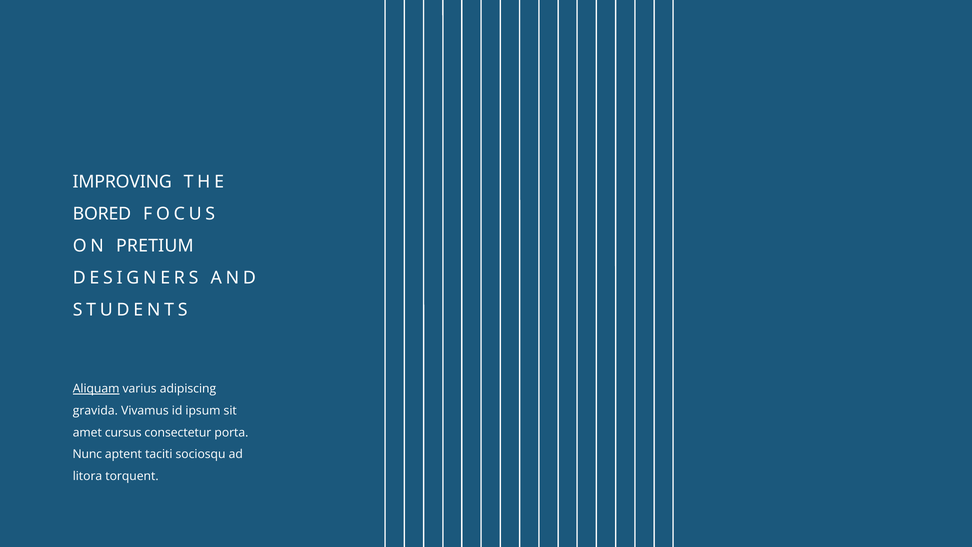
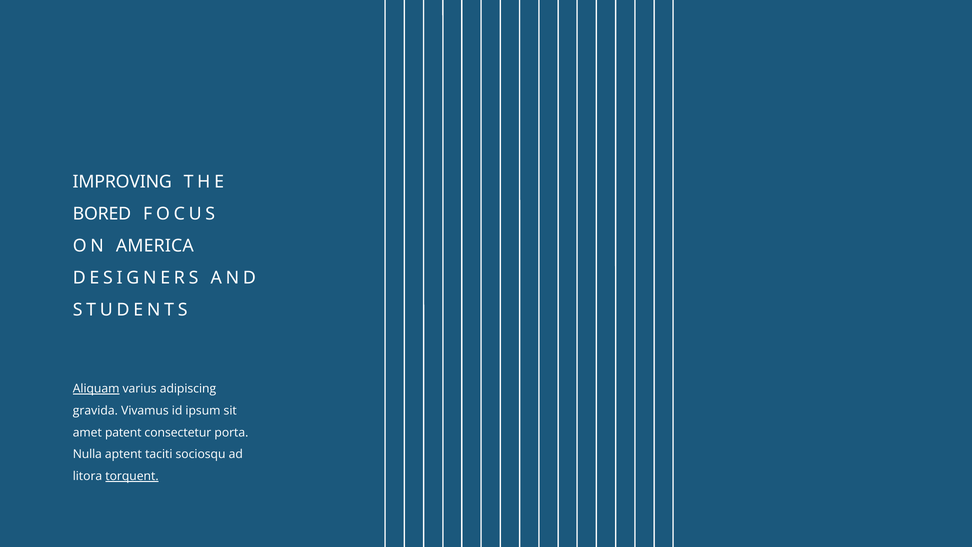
PRETIUM: PRETIUM -> AMERICA
cursus: cursus -> patent
Nunc: Nunc -> Nulla
torquent underline: none -> present
